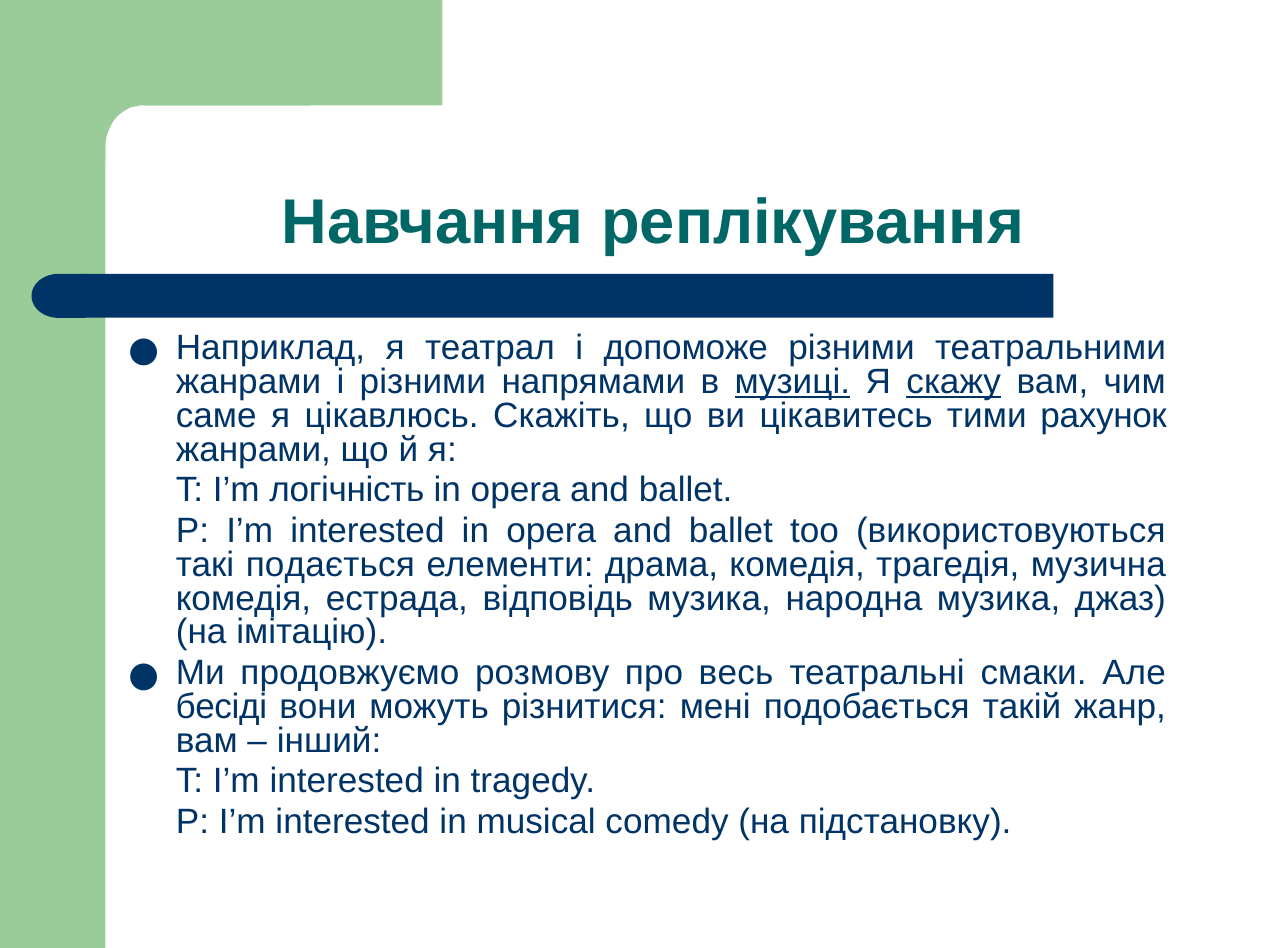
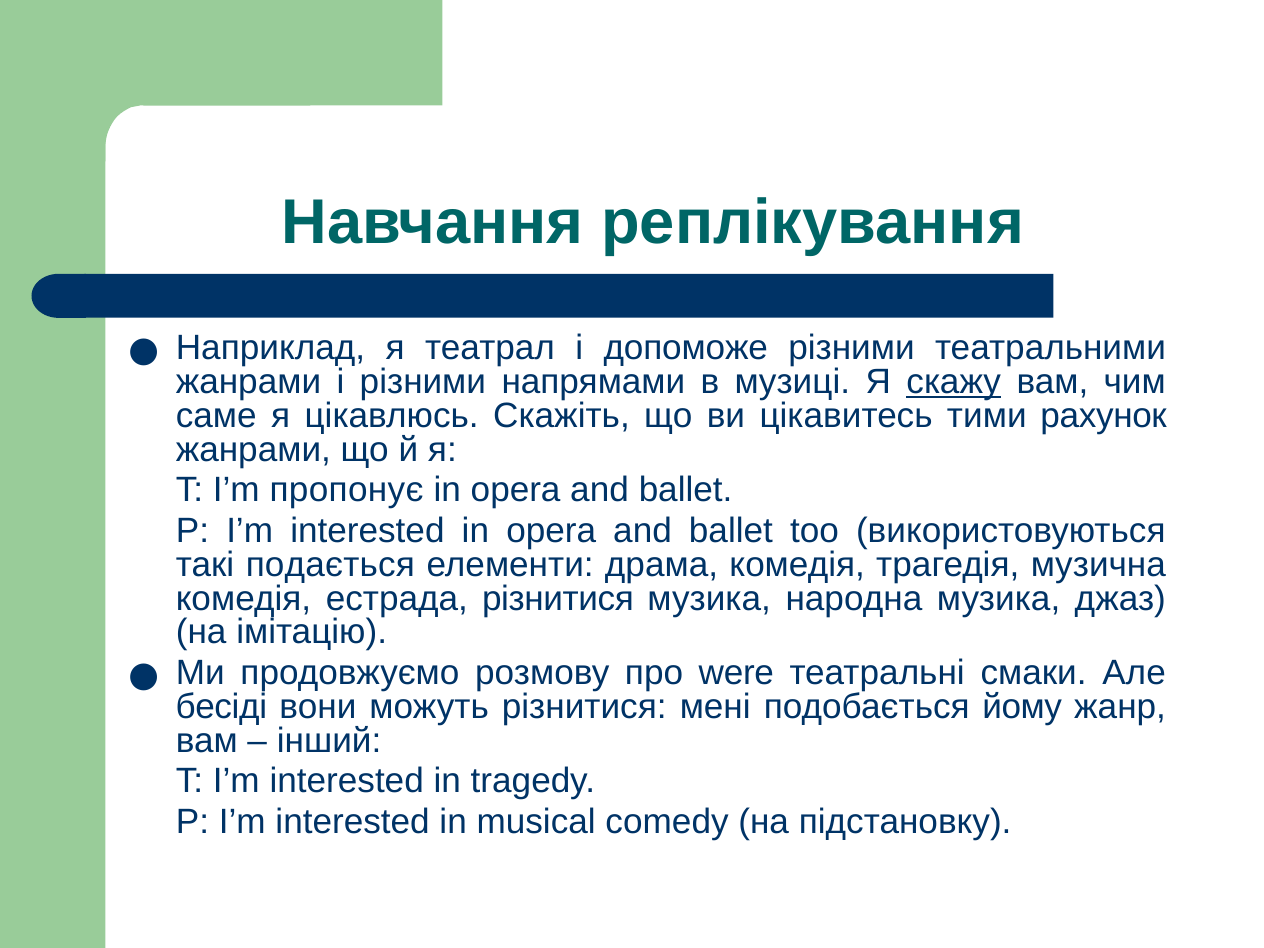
музиці underline: present -> none
логічність: логічність -> пропонує
естрада відповідь: відповідь -> різнитися
весь: весь -> were
такій: такій -> йому
